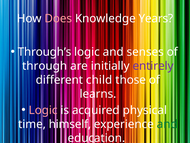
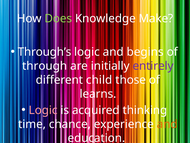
Does colour: pink -> light green
Years: Years -> Make
senses: senses -> begins
physical: physical -> thinking
himself: himself -> chance
and at (167, 124) colour: green -> orange
